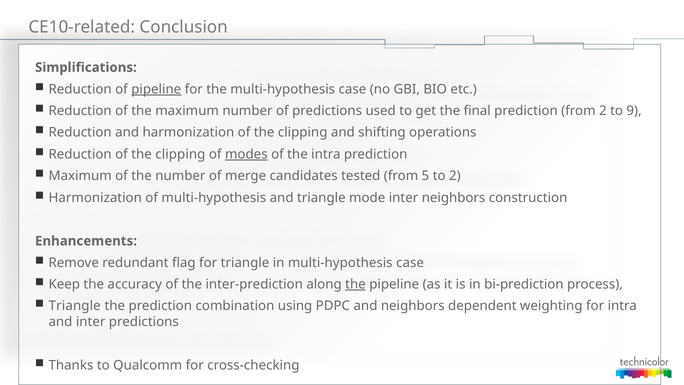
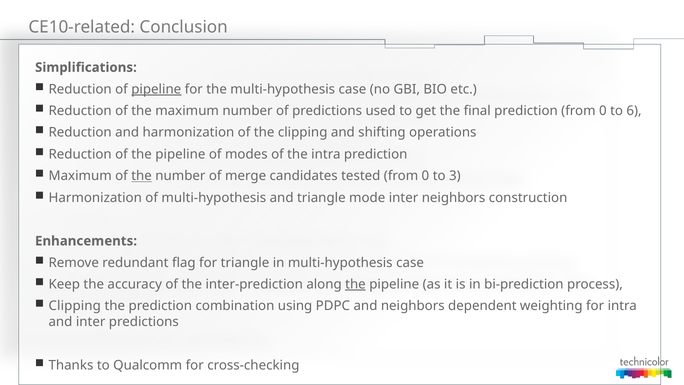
prediction from 2: 2 -> 0
9: 9 -> 6
Reduction of the clipping: clipping -> pipeline
modes underline: present -> none
the at (142, 176) underline: none -> present
tested from 5: 5 -> 0
to 2: 2 -> 3
Triangle at (75, 306): Triangle -> Clipping
